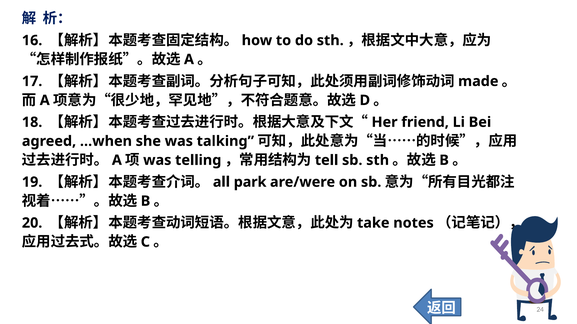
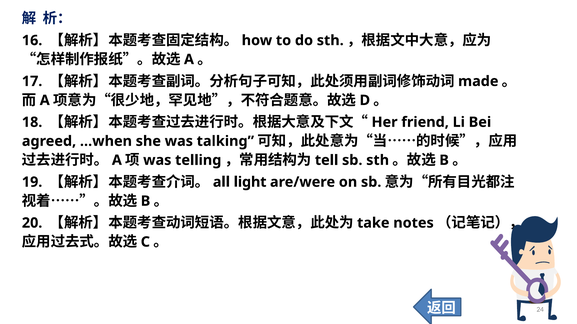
park: park -> light
